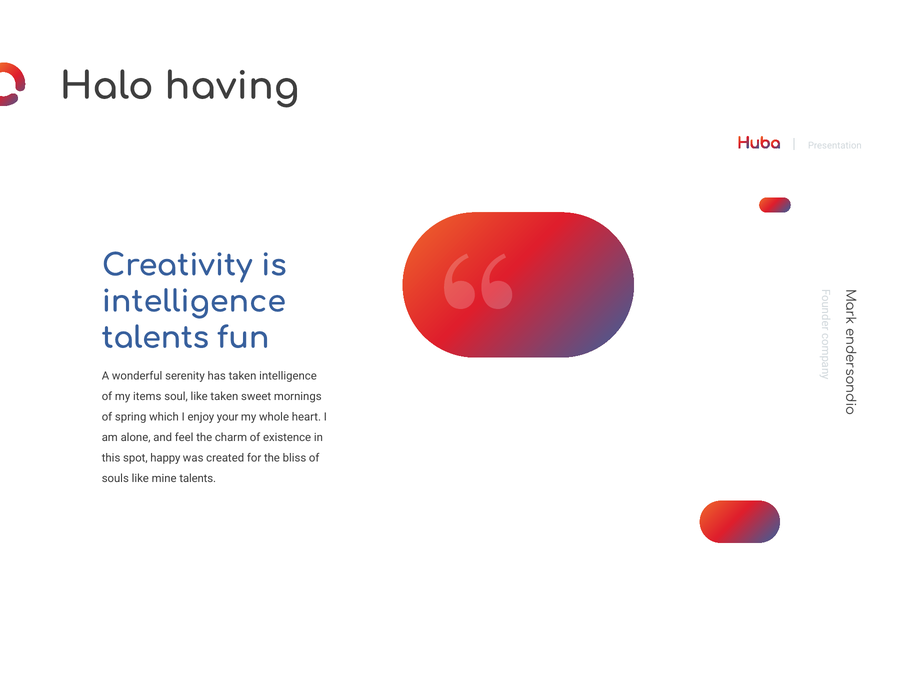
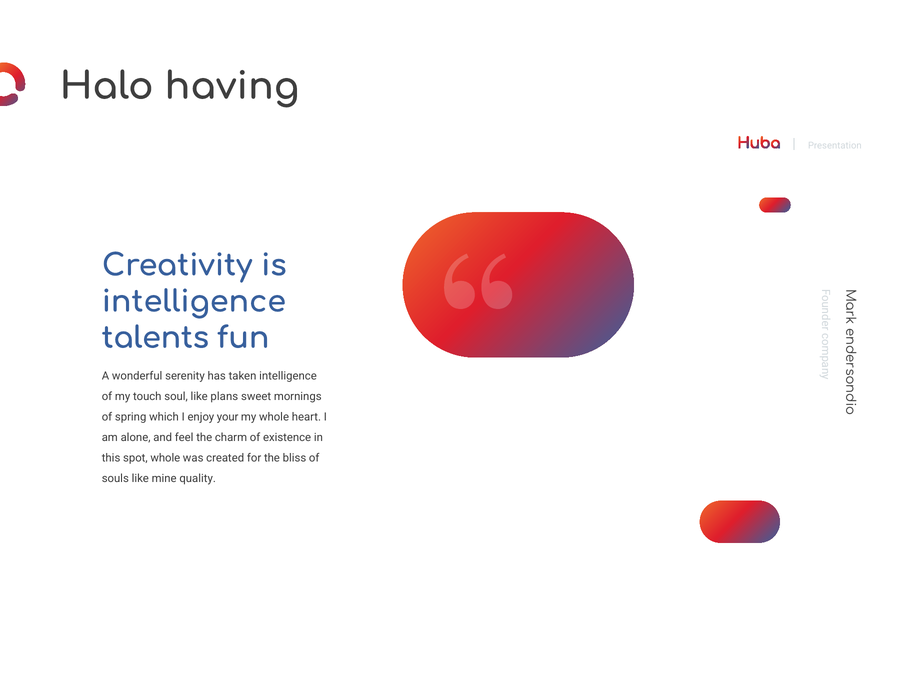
items: items -> touch
like taken: taken -> plans
spot happy: happy -> whole
mine talents: talents -> quality
